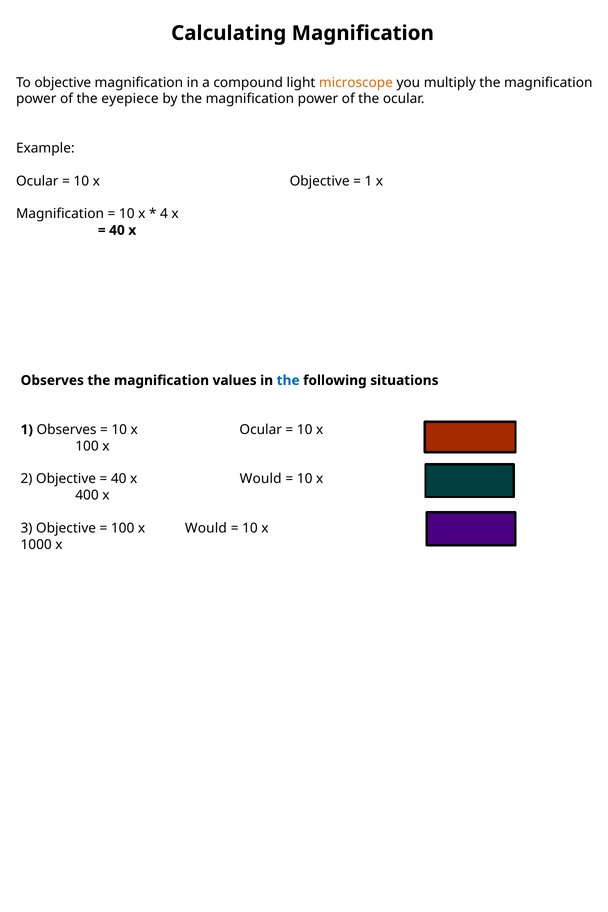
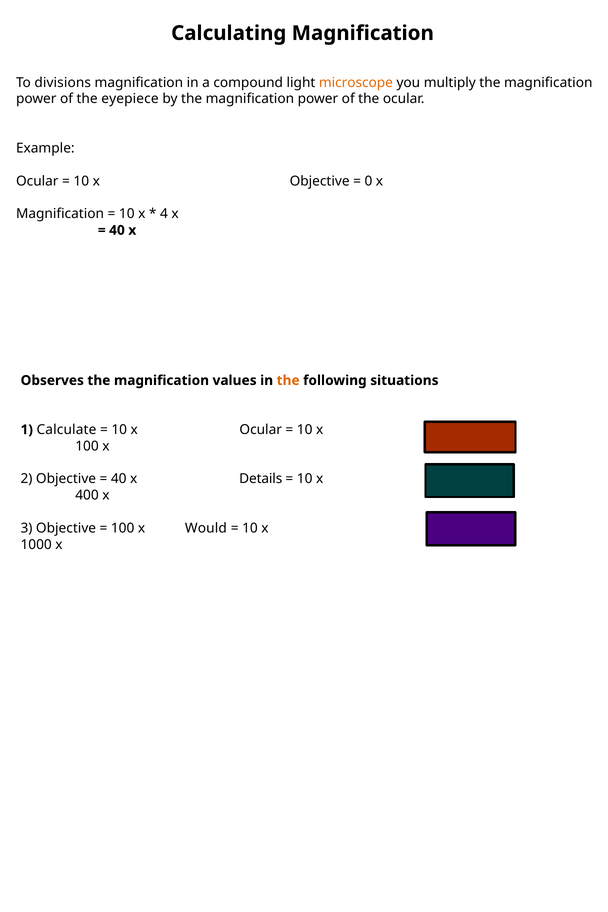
To objective: objective -> divisions
1 at (368, 181): 1 -> 0
the at (288, 380) colour: blue -> orange
1 Observes: Observes -> Calculate
40 x Would: Would -> Details
